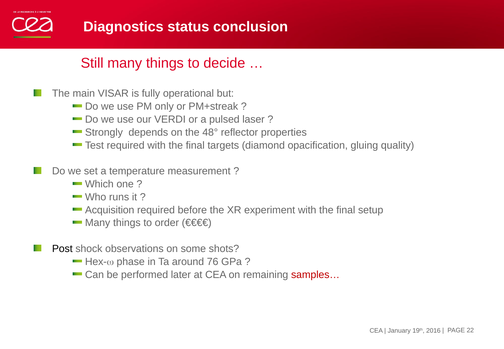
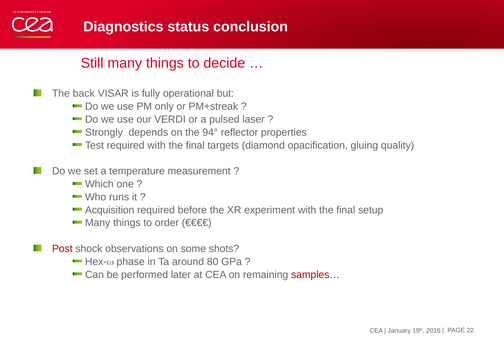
main: main -> back
48°: 48° -> 94°
Post colour: black -> red
76: 76 -> 80
